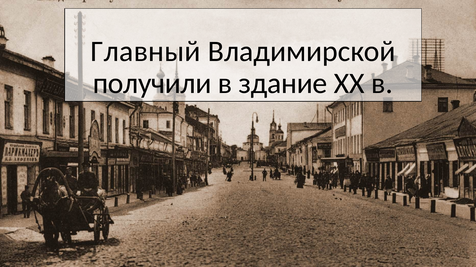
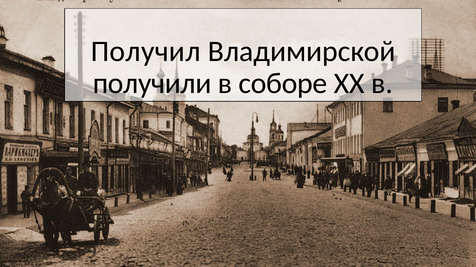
Главный: Главный -> Получил
здание: здание -> соборе
